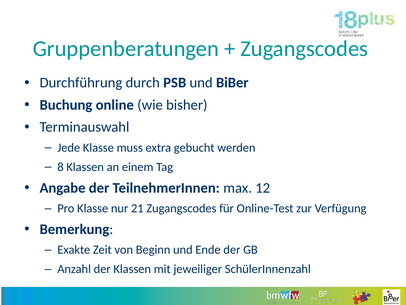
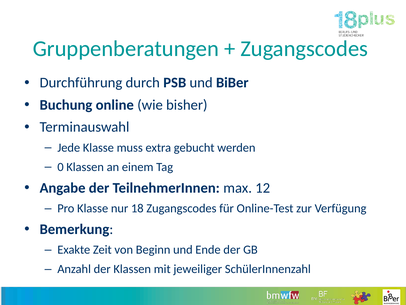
8: 8 -> 0
21: 21 -> 18
